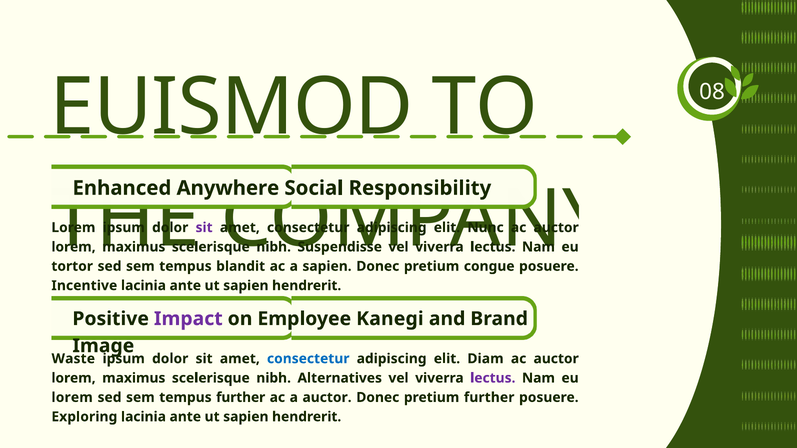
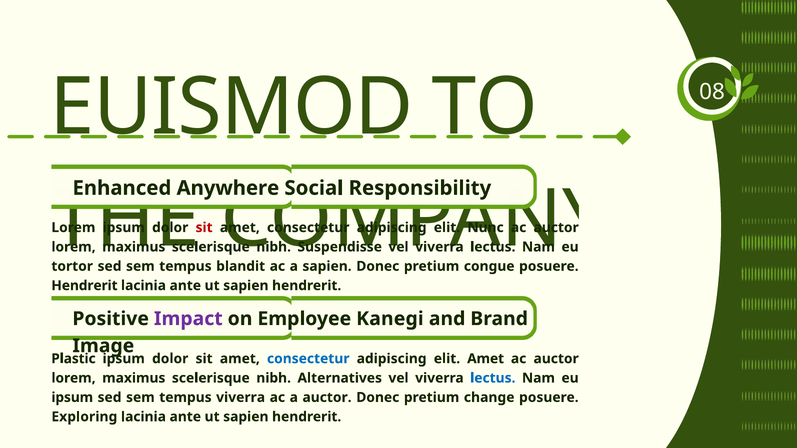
sit at (204, 228) colour: purple -> red
Incentive at (84, 286): Incentive -> Hendrerit
Waste: Waste -> Plastic
elit Diam: Diam -> Amet
lectus at (493, 378) colour: purple -> blue
lorem at (72, 398): lorem -> ipsum
tempus further: further -> viverra
pretium further: further -> change
